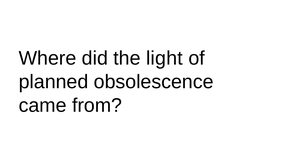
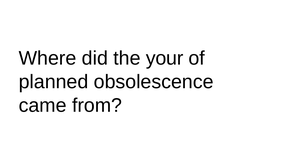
light: light -> your
